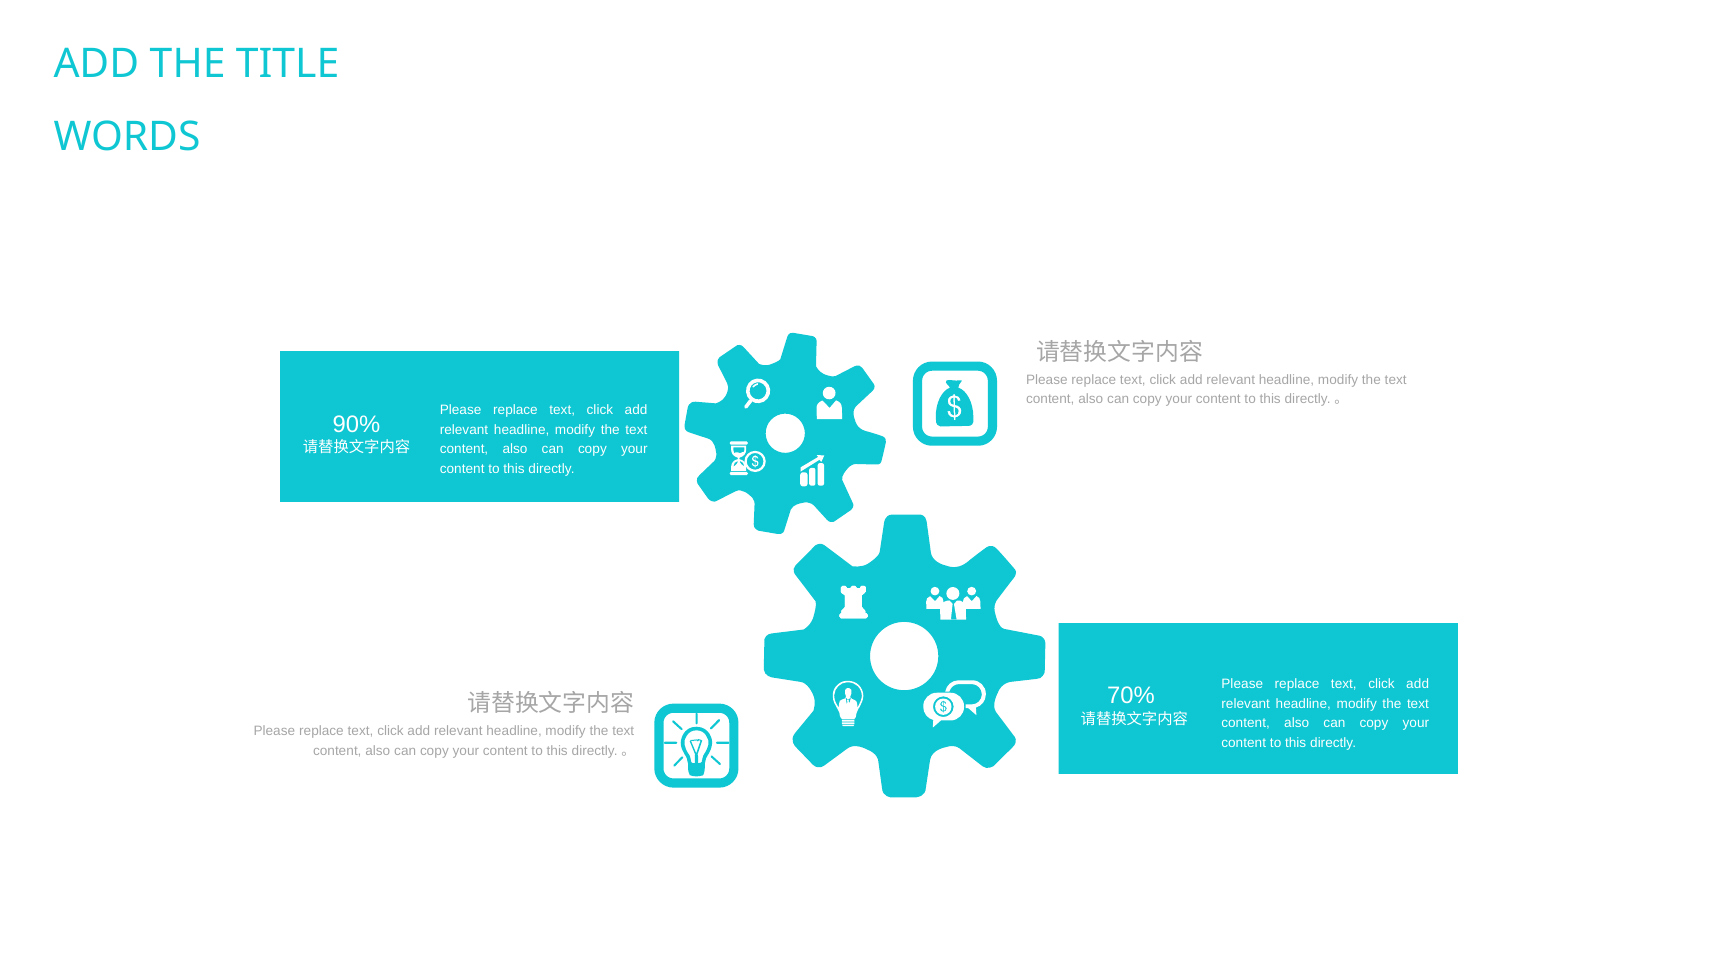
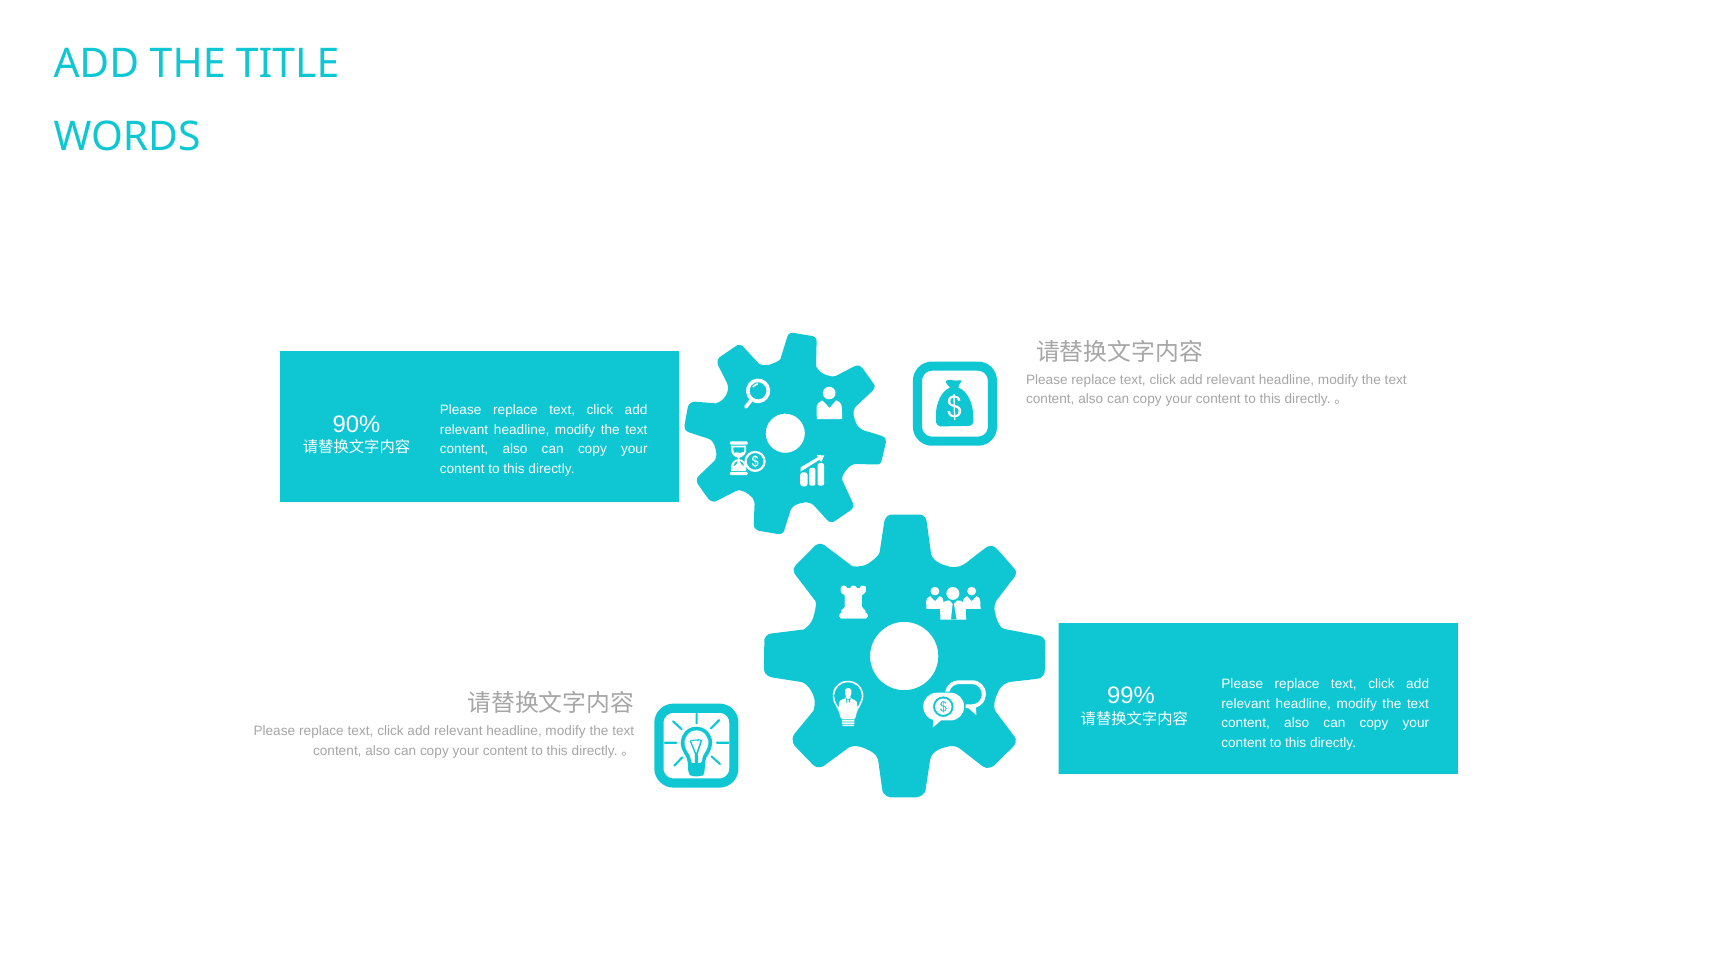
70%: 70% -> 99%
